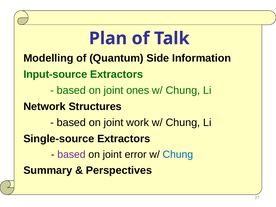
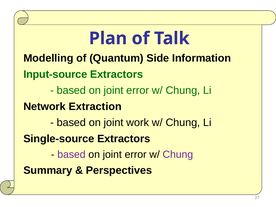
ones at (138, 90): ones -> error
Structures: Structures -> Extraction
Chung at (178, 154) colour: blue -> purple
